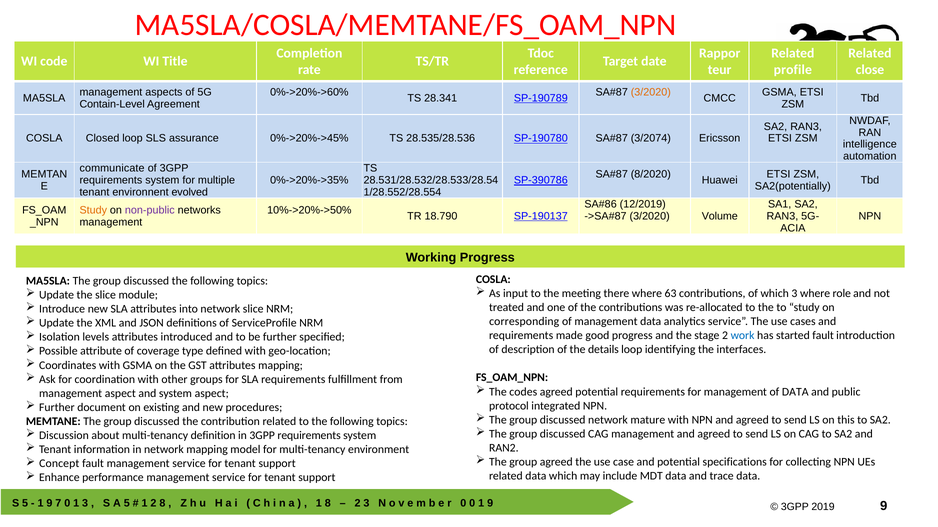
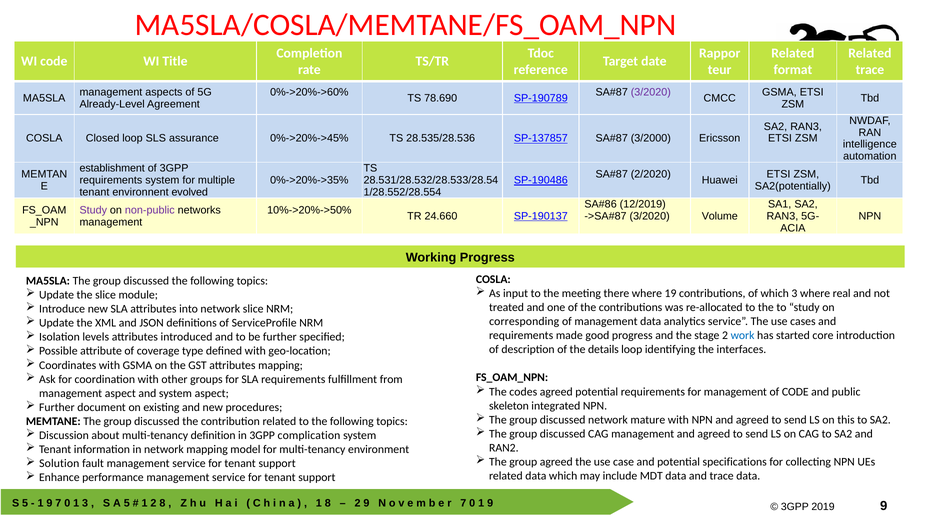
profile: profile -> format
close at (870, 70): close -> trace
3/2020 at (651, 92) colour: orange -> purple
28.341: 28.341 -> 78.690
Contain-Level: Contain-Level -> Already-Level
SP-190780: SP-190780 -> SP-137857
3/2074: 3/2074 -> 3/2000
communicate: communicate -> establishment
8/2020: 8/2020 -> 2/2020
SP-390786: SP-390786 -> SP-190486
Study at (93, 210) colour: orange -> purple
18.790: 18.790 -> 24.660
63: 63 -> 19
role: role -> real
started fault: fault -> core
of DATA: DATA -> CODE
protocol: protocol -> skeleton
in 3GPP requirements: requirements -> complication
Concept: Concept -> Solution
2 3: 3 -> 9
0 at (463, 504): 0 -> 7
